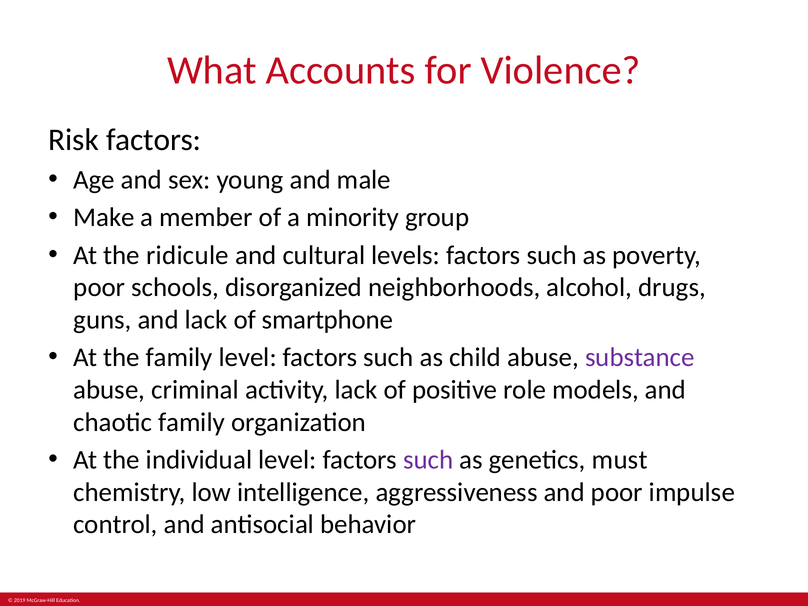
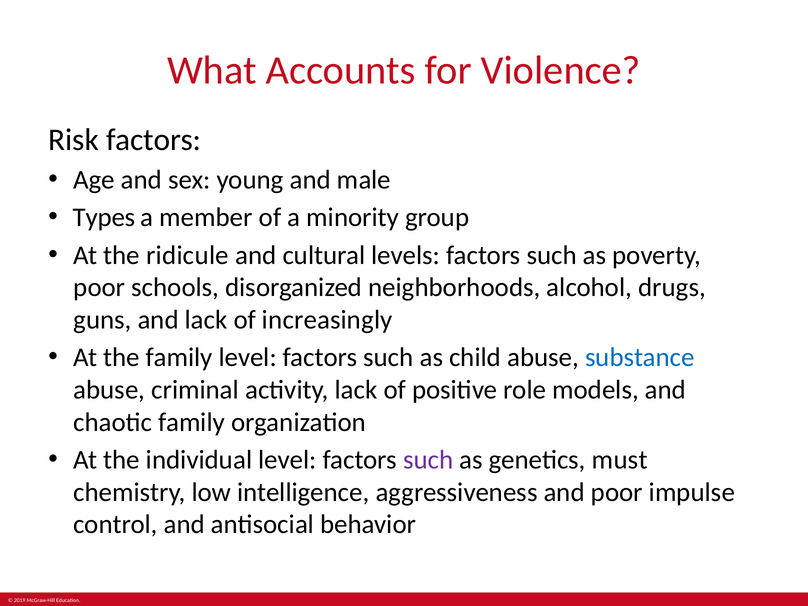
Make: Make -> Types
smartphone: smartphone -> increasingly
substance colour: purple -> blue
